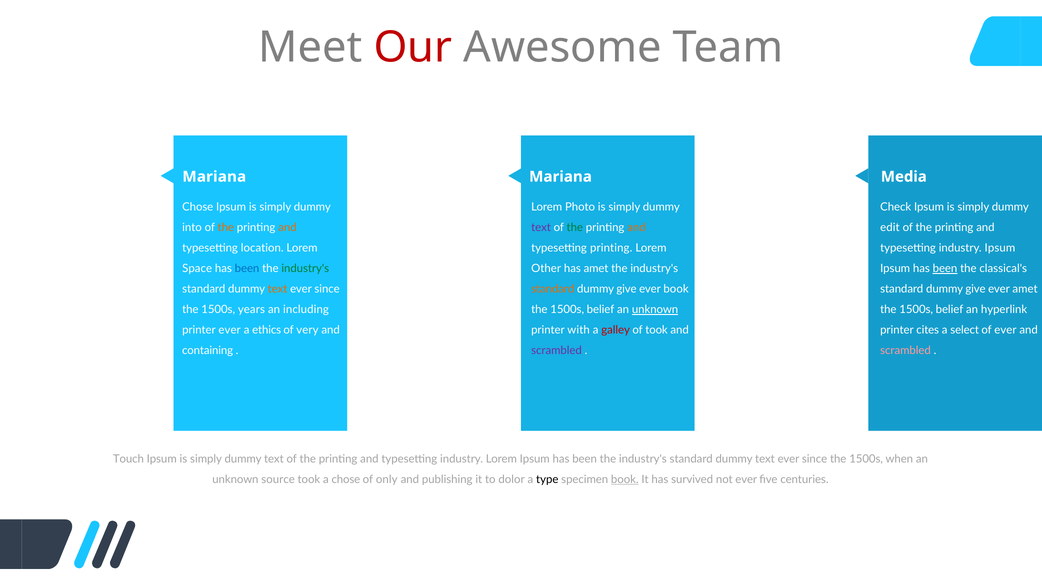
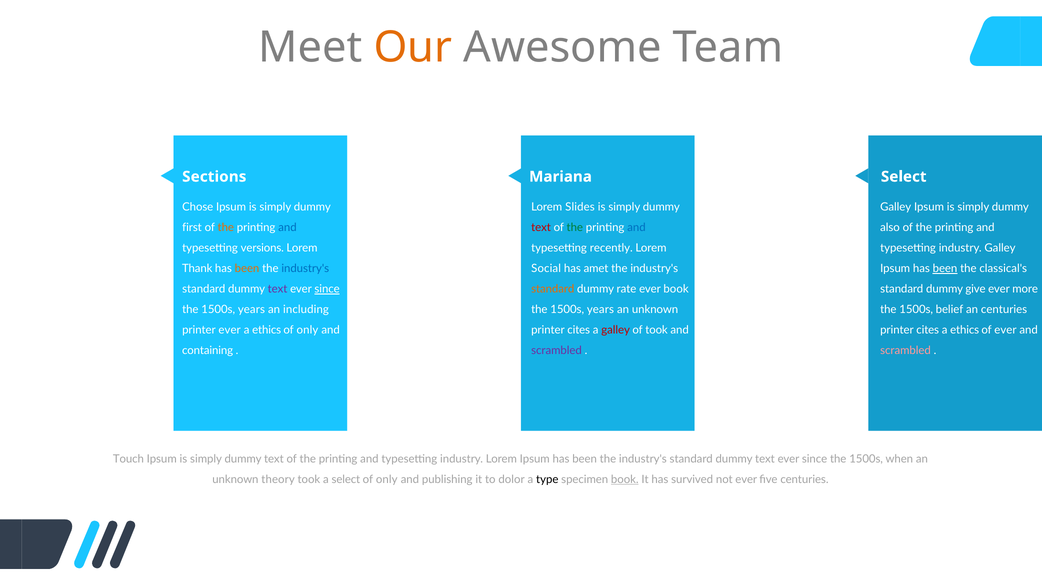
Our colour: red -> orange
Mariana at (214, 177): Mariana -> Sections
Media at (904, 177): Media -> Select
Photo: Photo -> Slides
Check at (896, 207): Check -> Galley
into: into -> first
and at (287, 228) colour: orange -> blue
text at (541, 228) colour: purple -> red
and at (636, 228) colour: orange -> blue
edit: edit -> also
location: location -> versions
typesetting printing: printing -> recently
industry Ipsum: Ipsum -> Galley
Space: Space -> Thank
been at (247, 269) colour: blue -> orange
industry's at (305, 269) colour: green -> blue
Other: Other -> Social
text at (277, 289) colour: orange -> purple
since at (327, 289) underline: none -> present
give at (627, 289): give -> rate
ever amet: amet -> more
belief at (600, 310): belief -> years
unknown at (655, 310) underline: present -> none
an hyperlink: hyperlink -> centuries
very at (307, 330): very -> only
with at (579, 330): with -> cites
select at (965, 330): select -> ethics
source: source -> theory
a chose: chose -> select
